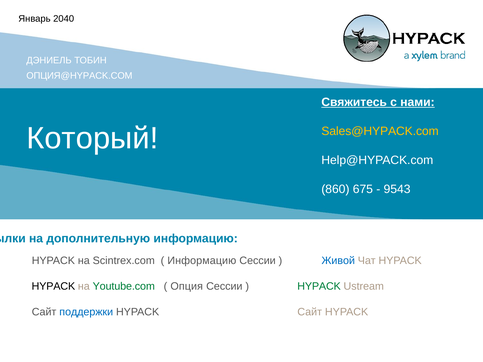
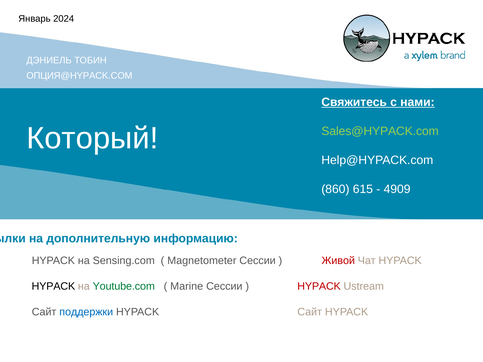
2040: 2040 -> 2024
Sales@HYPACK.com colour: yellow -> light green
675: 675 -> 615
9543: 9543 -> 4909
Scintrex.com: Scintrex.com -> Sensing.com
Информацию at (202, 261): Информацию -> Magnetometer
Живой colour: blue -> red
Опция: Опция -> Marine
HYPACK at (319, 287) colour: green -> red
